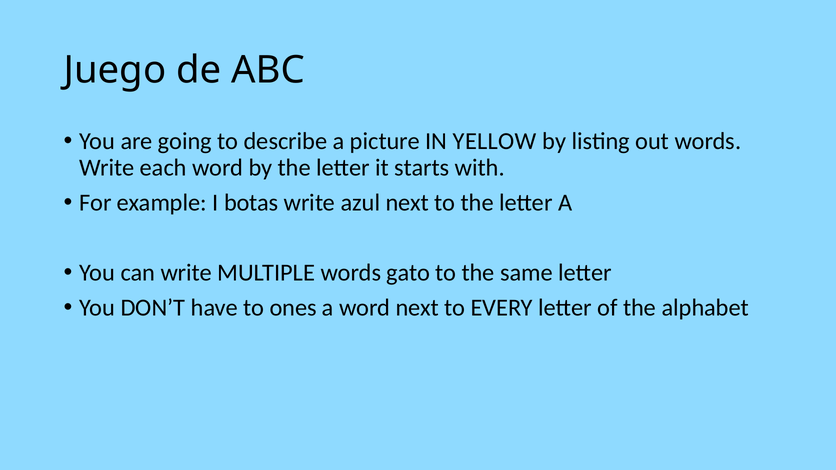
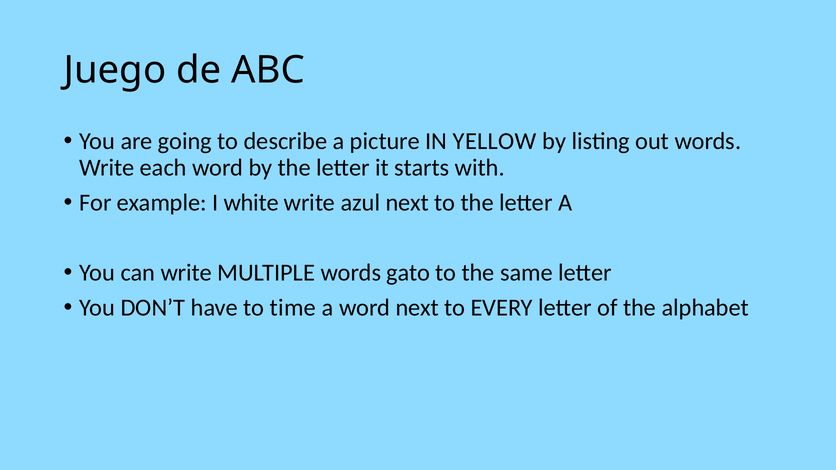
botas: botas -> white
ones: ones -> time
